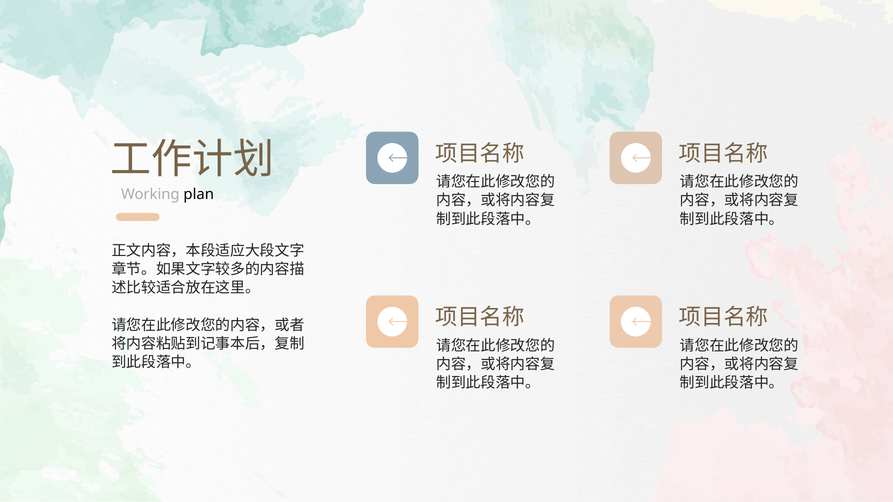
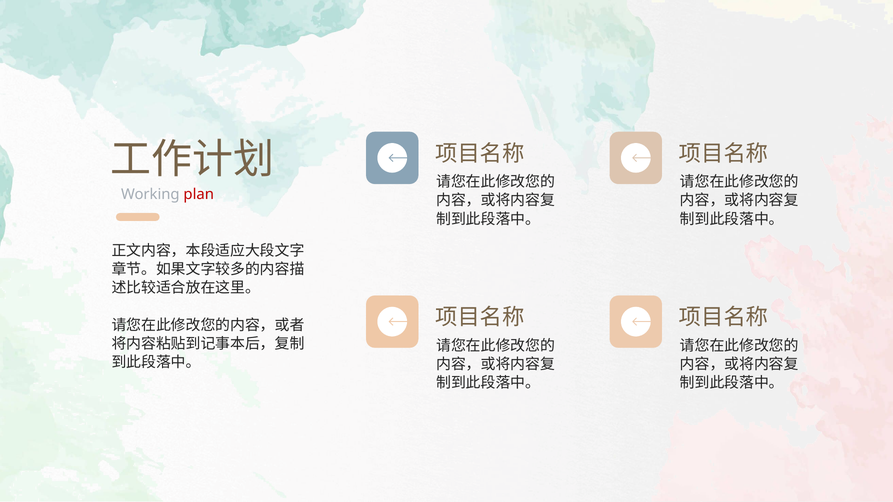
plan colour: black -> red
